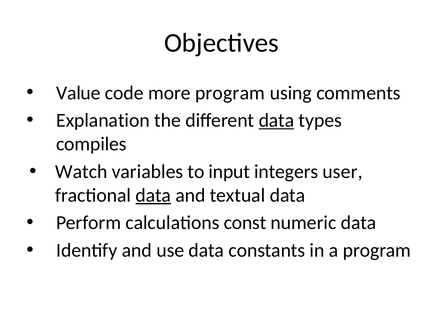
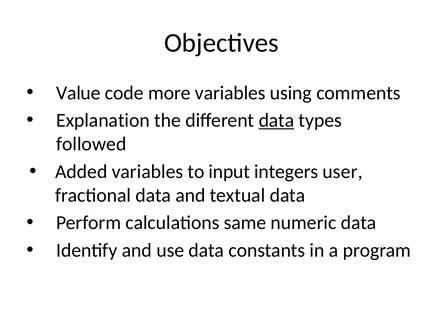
more program: program -> variables
compiles: compiles -> followed
Watch: Watch -> Added
data at (153, 195) underline: present -> none
const: const -> same
